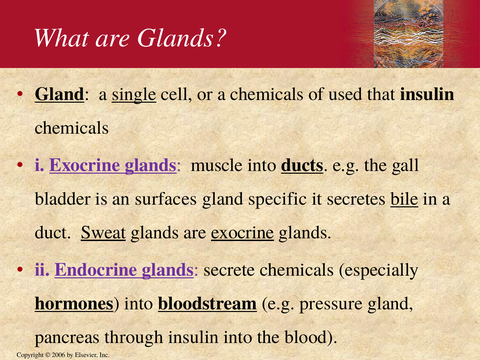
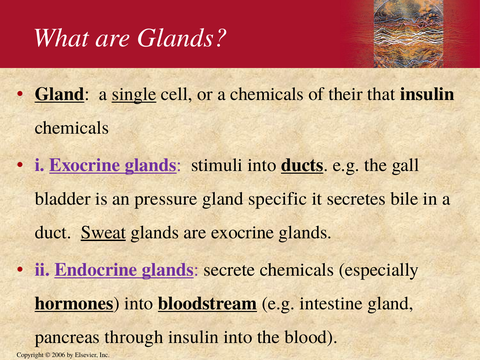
used: used -> their
muscle: muscle -> stimuli
surfaces: surfaces -> pressure
bile underline: present -> none
exocrine at (243, 232) underline: present -> none
pressure: pressure -> intestine
